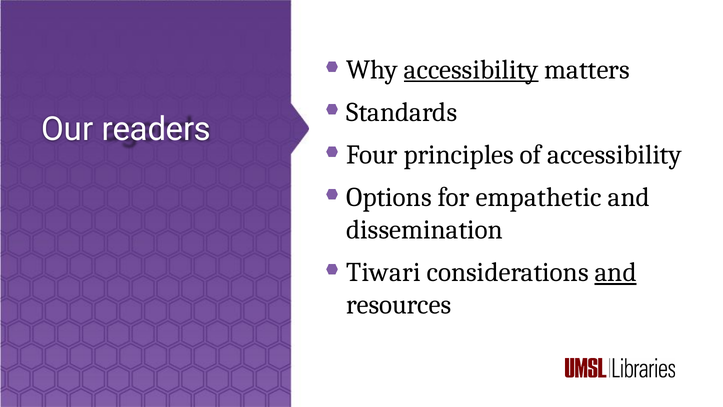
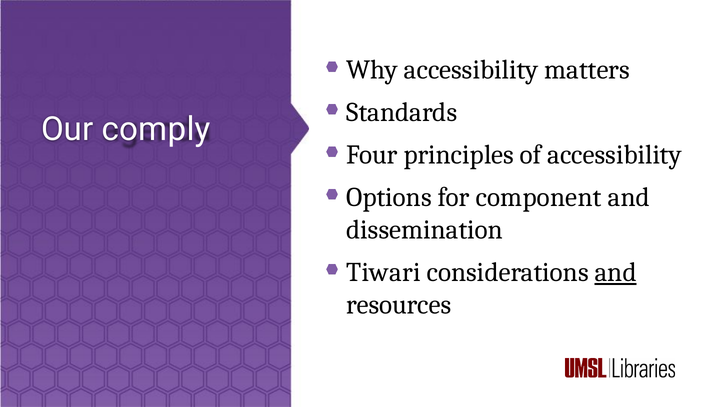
accessibility at (471, 70) underline: present -> none
readers: readers -> comply
empathetic: empathetic -> component
